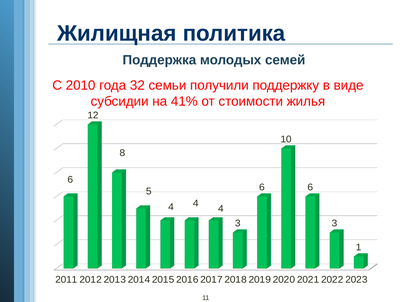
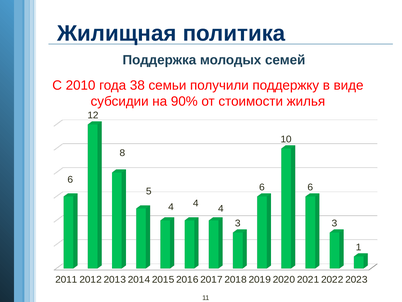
32: 32 -> 38
41%: 41% -> 90%
